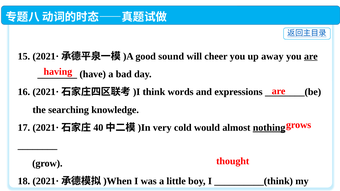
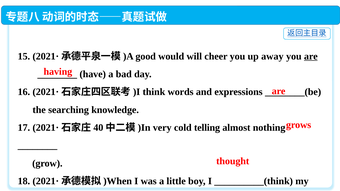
sound: sound -> would
would: would -> telling
nothing underline: present -> none
